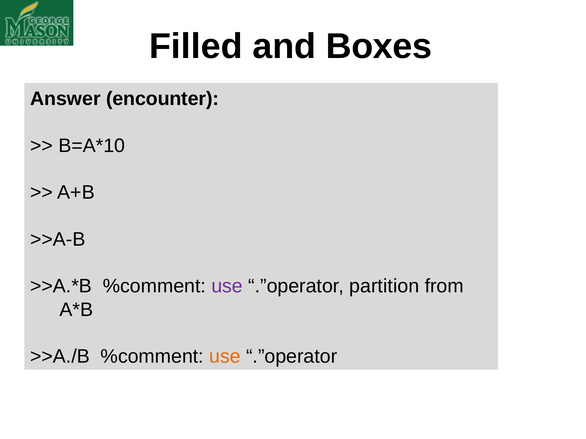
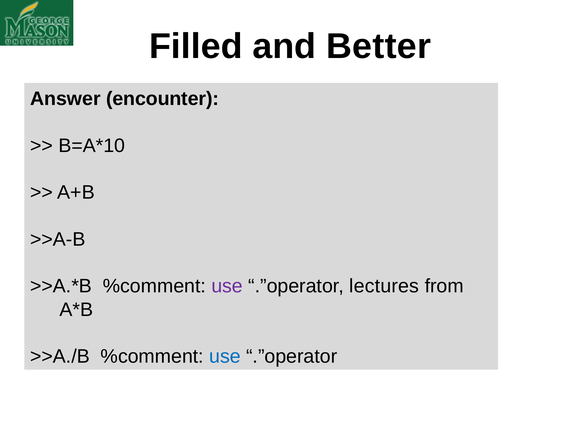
Boxes: Boxes -> Better
partition: partition -> lectures
use at (225, 357) colour: orange -> blue
